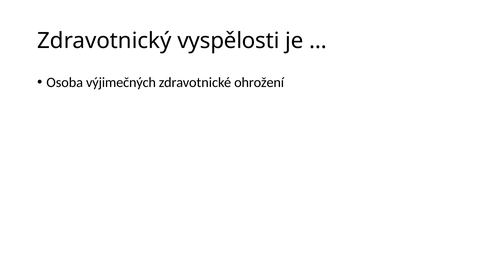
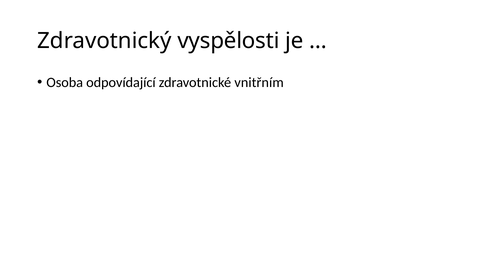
výjimečných: výjimečných -> odpovídající
ohrožení: ohrožení -> vnitřním
